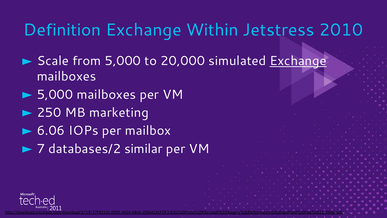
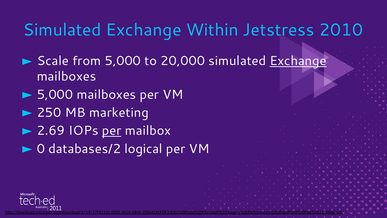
Definition at (62, 30): Definition -> Simulated
6.06: 6.06 -> 2.69
per at (112, 131) underline: none -> present
7: 7 -> 0
similar: similar -> logical
